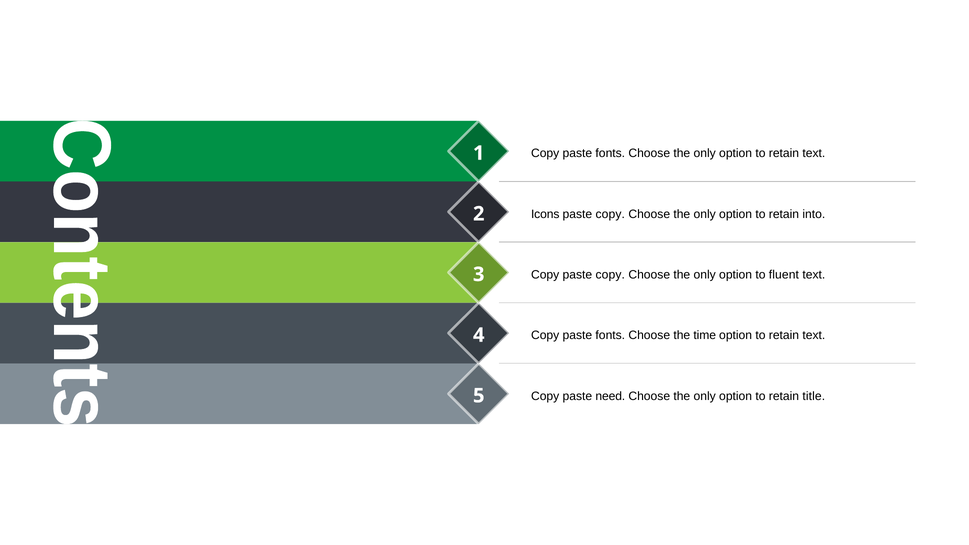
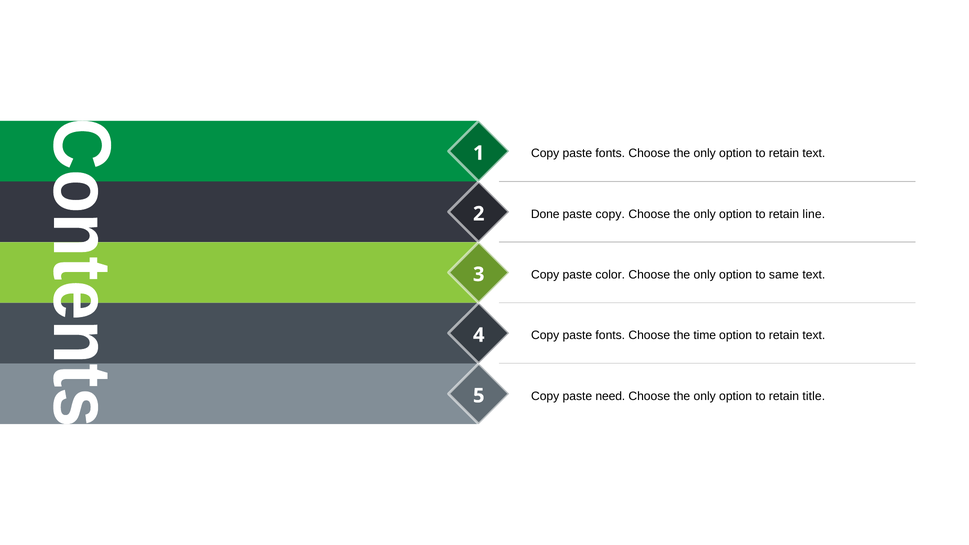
Icons: Icons -> Done
into: into -> line
Copy paste copy: copy -> color
fluent: fluent -> same
